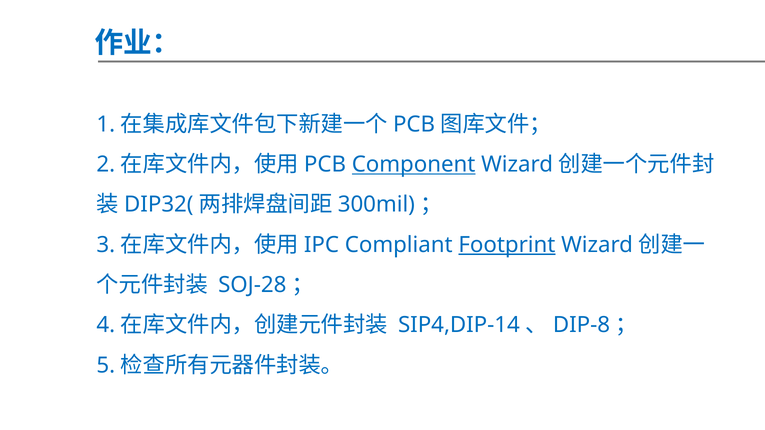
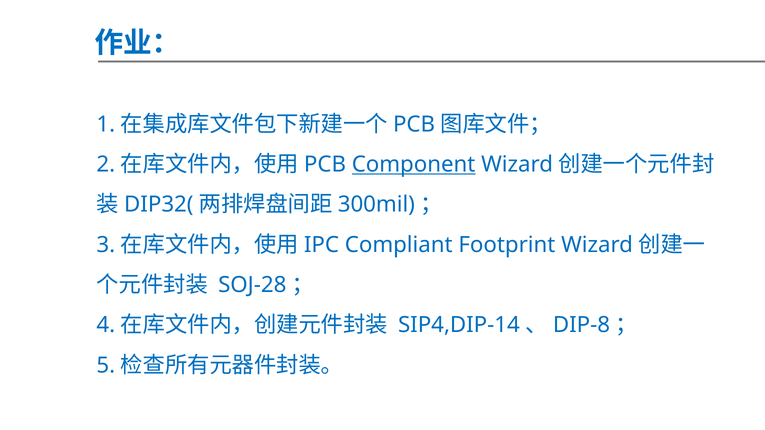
Footprint underline: present -> none
